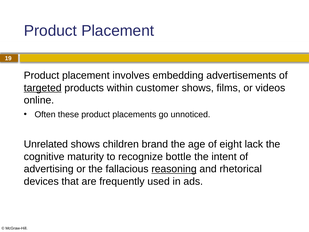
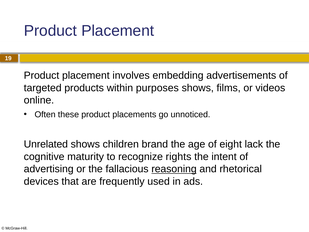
targeted underline: present -> none
customer: customer -> purposes
bottle: bottle -> rights
